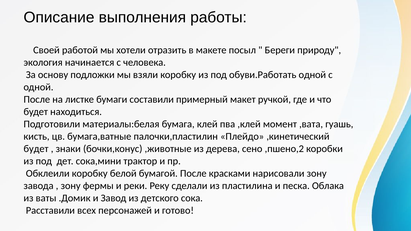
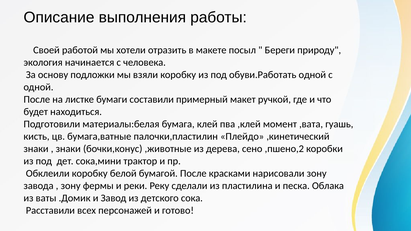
будет at (36, 149): будет -> знаки
